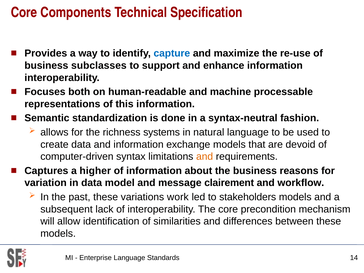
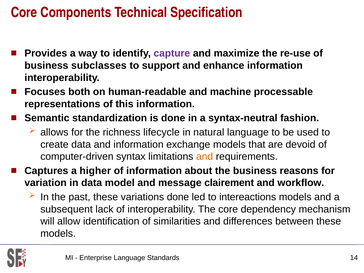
capture colour: blue -> purple
systems: systems -> lifecycle
variations work: work -> done
stakeholders: stakeholders -> intereactions
precondition: precondition -> dependency
